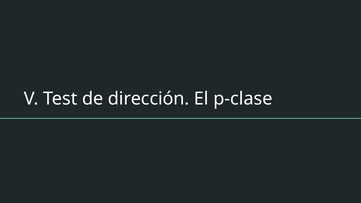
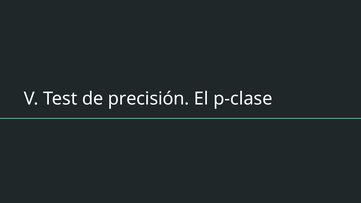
dirección: dirección -> precisión
